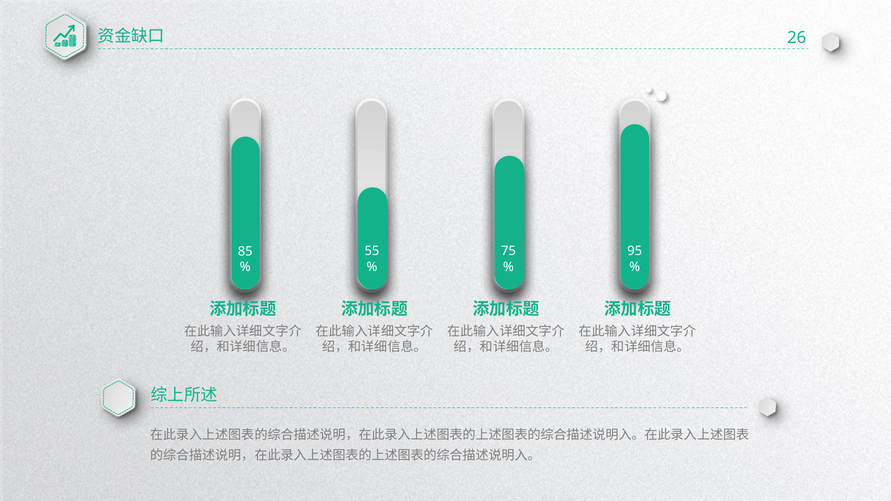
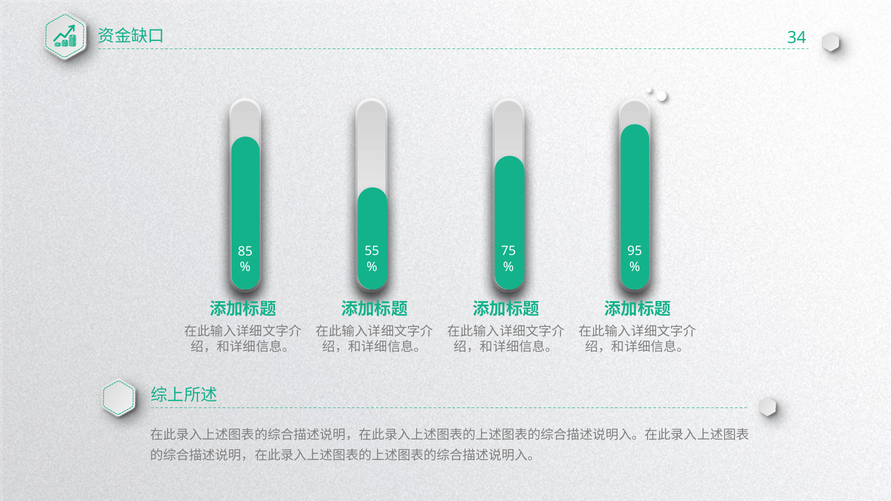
26: 26 -> 34
